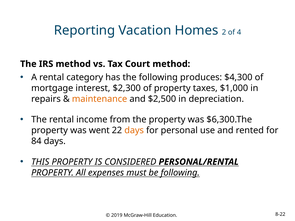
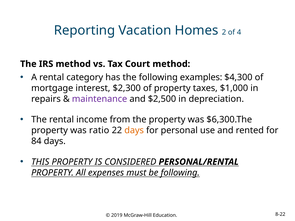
produces: produces -> examples
maintenance colour: orange -> purple
went: went -> ratio
